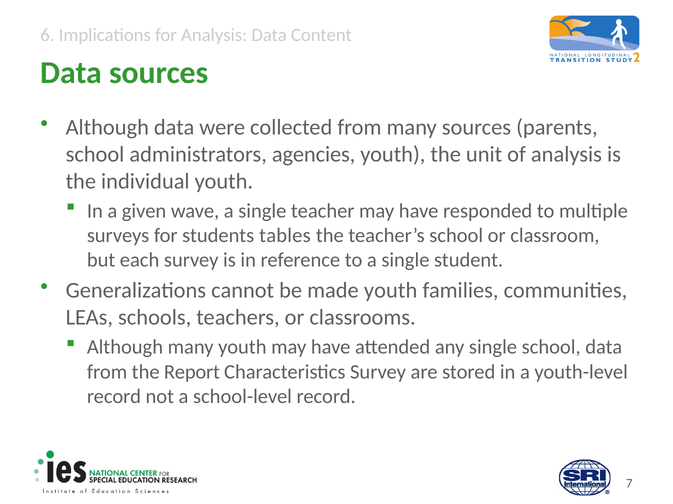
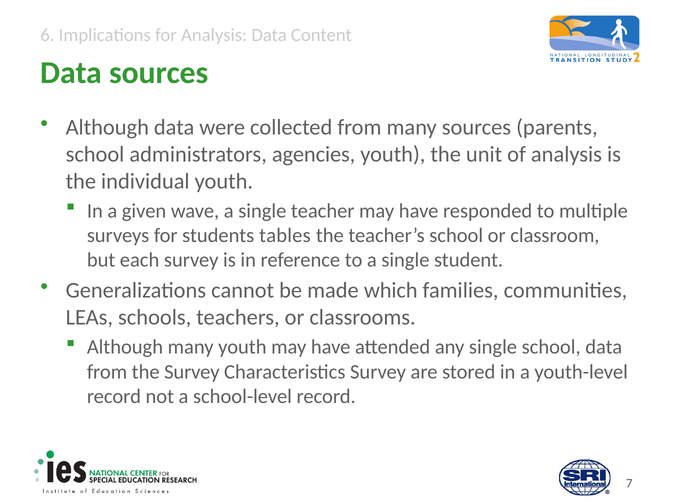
made youth: youth -> which
the Report: Report -> Survey
